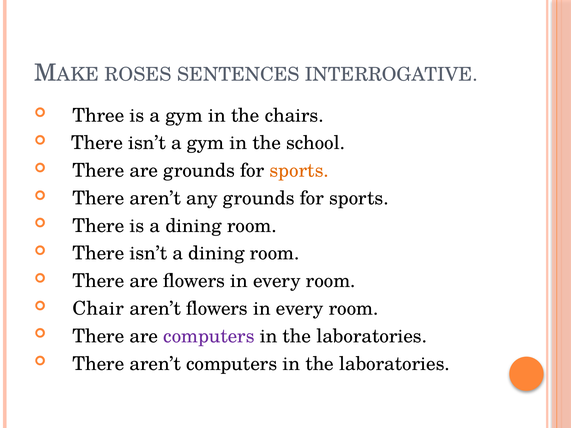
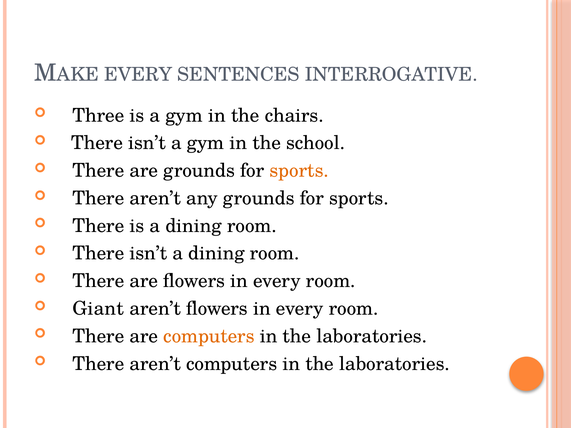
ROSES at (138, 75): ROSES -> EVERY
Chair: Chair -> Giant
computers at (209, 336) colour: purple -> orange
